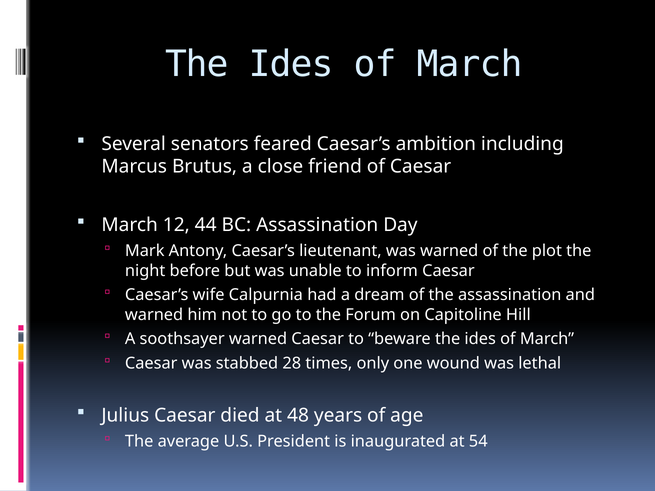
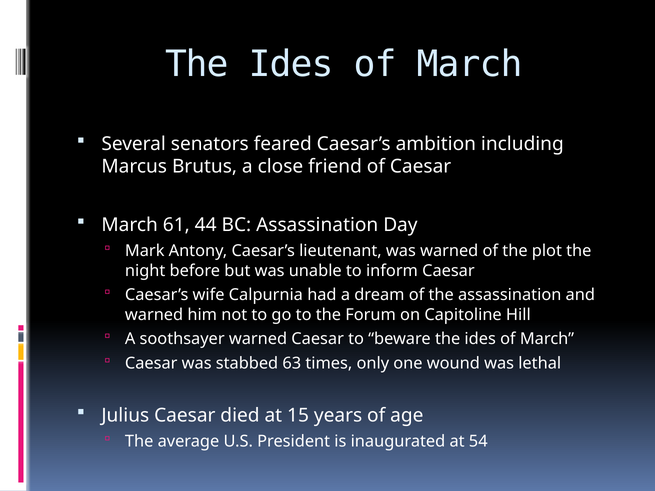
12: 12 -> 61
28: 28 -> 63
48: 48 -> 15
